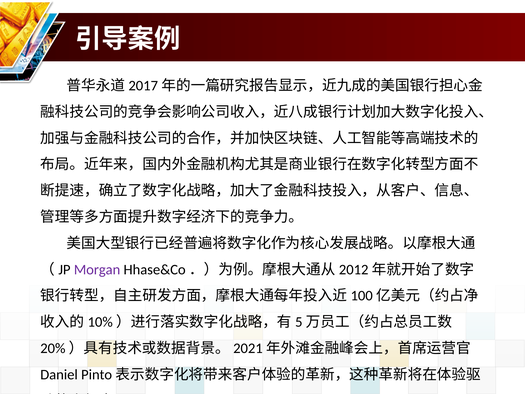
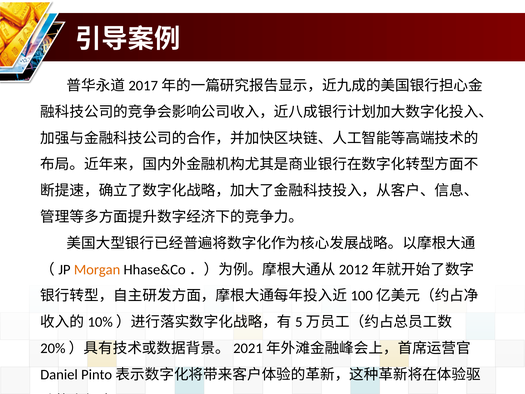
Morgan colour: purple -> orange
